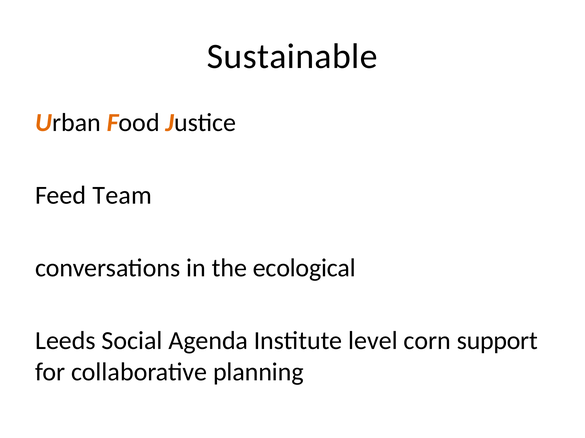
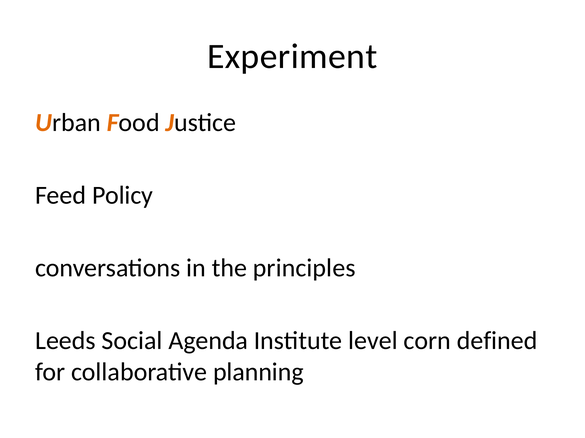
Sustainable: Sustainable -> Experiment
Team: Team -> Policy
ecological: ecological -> principles
support: support -> defined
